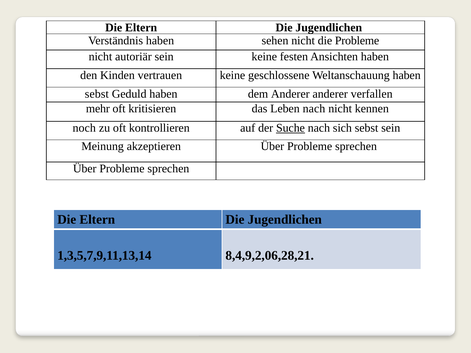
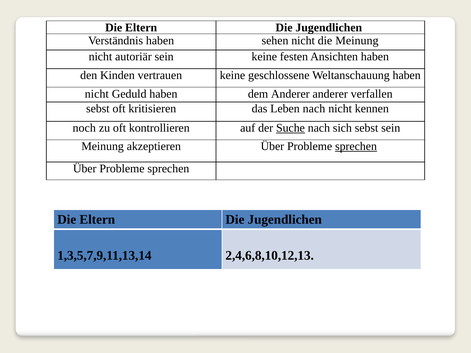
die Probleme: Probleme -> Meinung
sebst at (97, 94): sebst -> nicht
mehr at (98, 109): mehr -> sebst
sprechen at (356, 147) underline: none -> present
8,4,9,2,06,28,21: 8,4,9,2,06,28,21 -> 2,4,6,8,10,12,13
